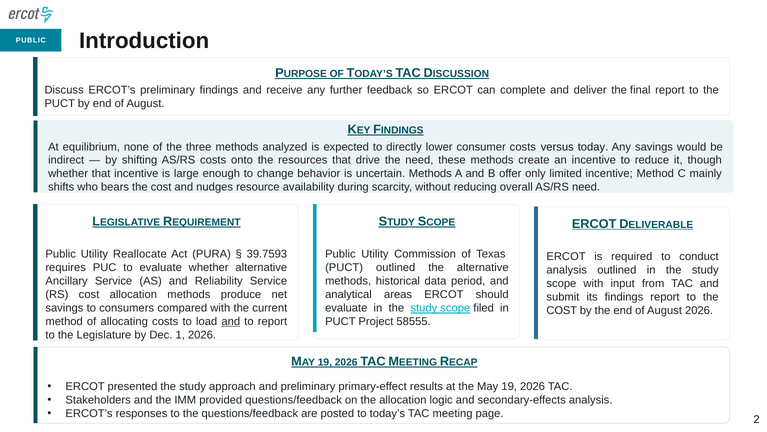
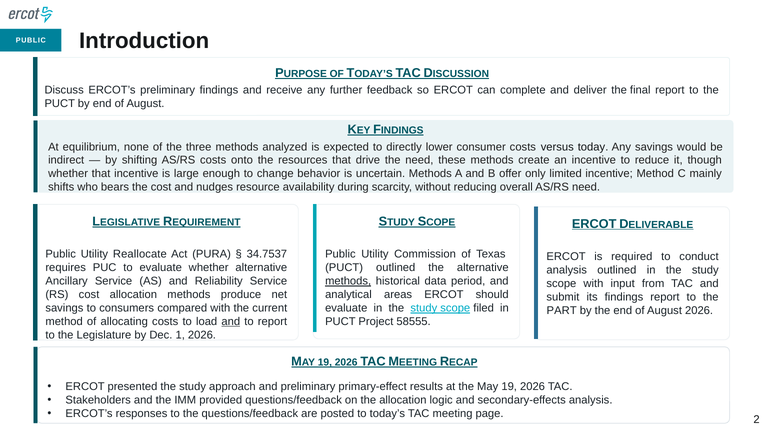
39.7593: 39.7593 -> 34.7537
methods at (348, 281) underline: none -> present
COST at (562, 310): COST -> PART
